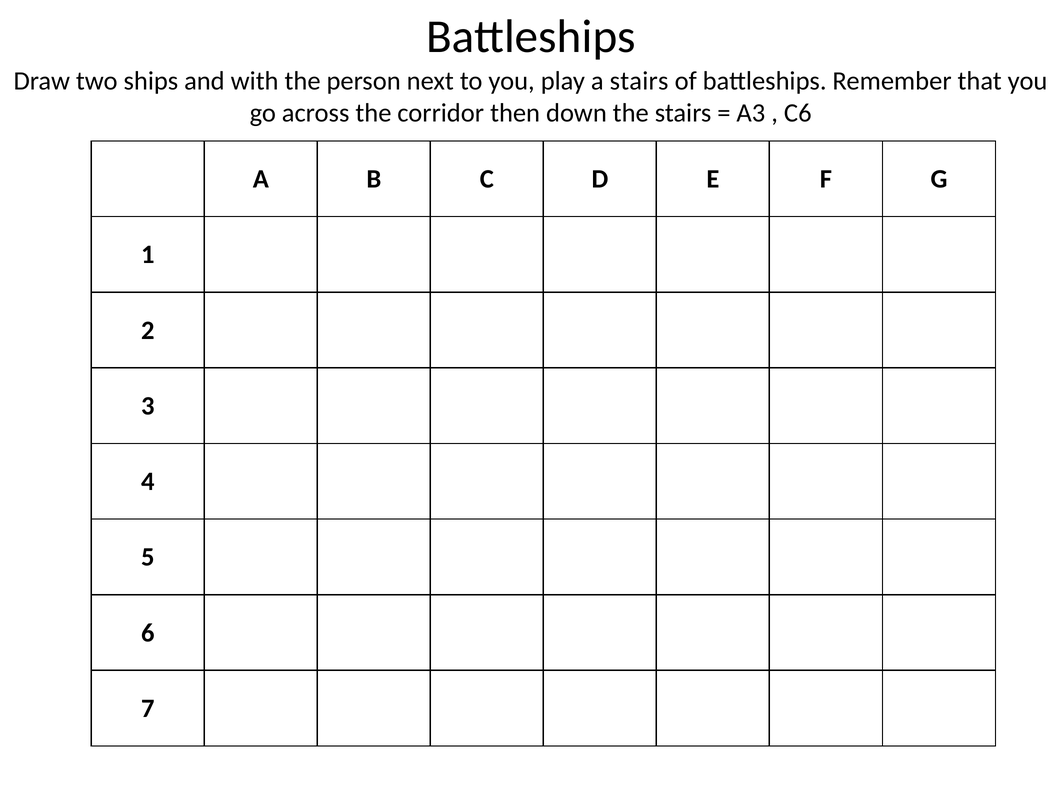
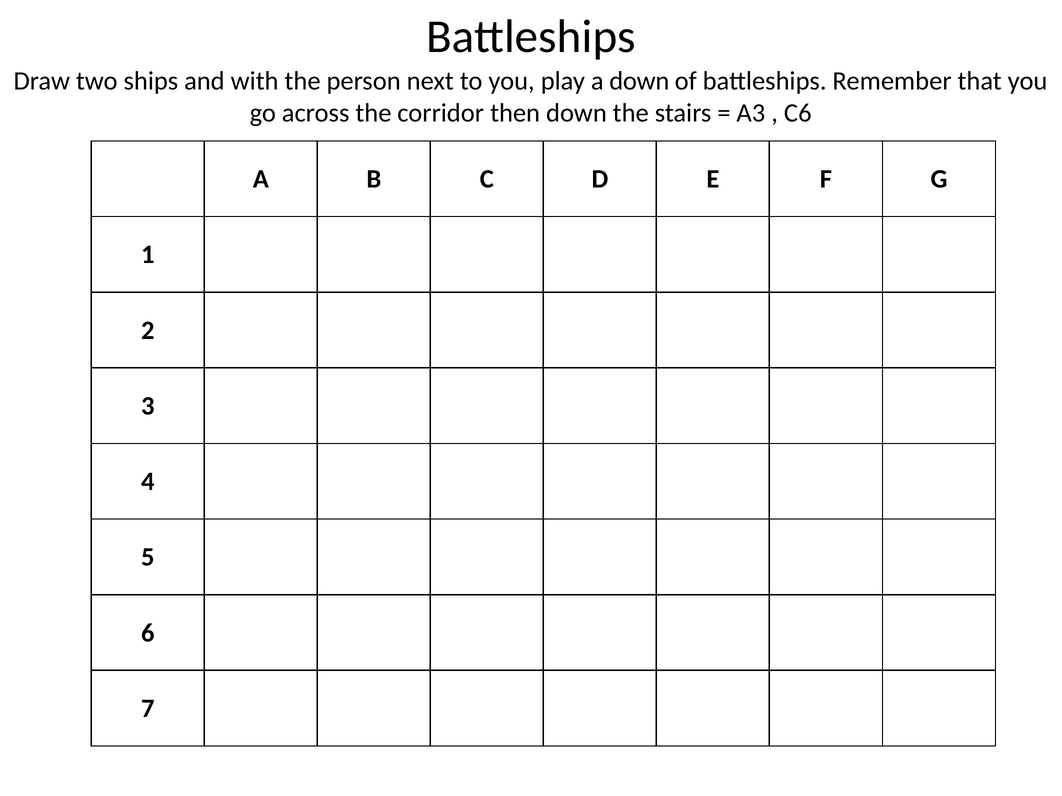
a stairs: stairs -> down
